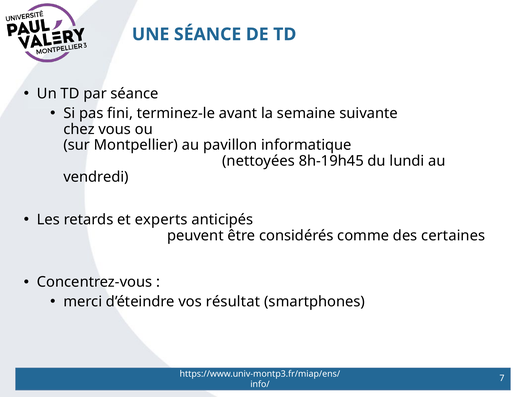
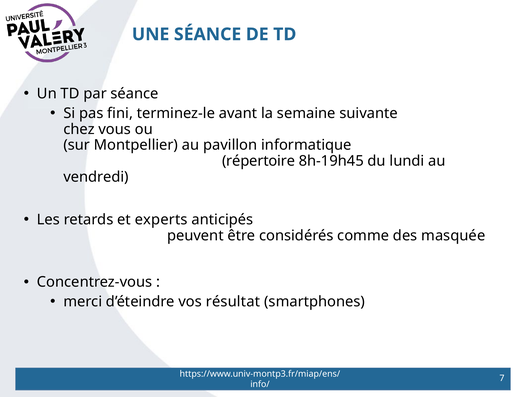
nettoyées: nettoyées -> répertoire
certaines: certaines -> masquée
